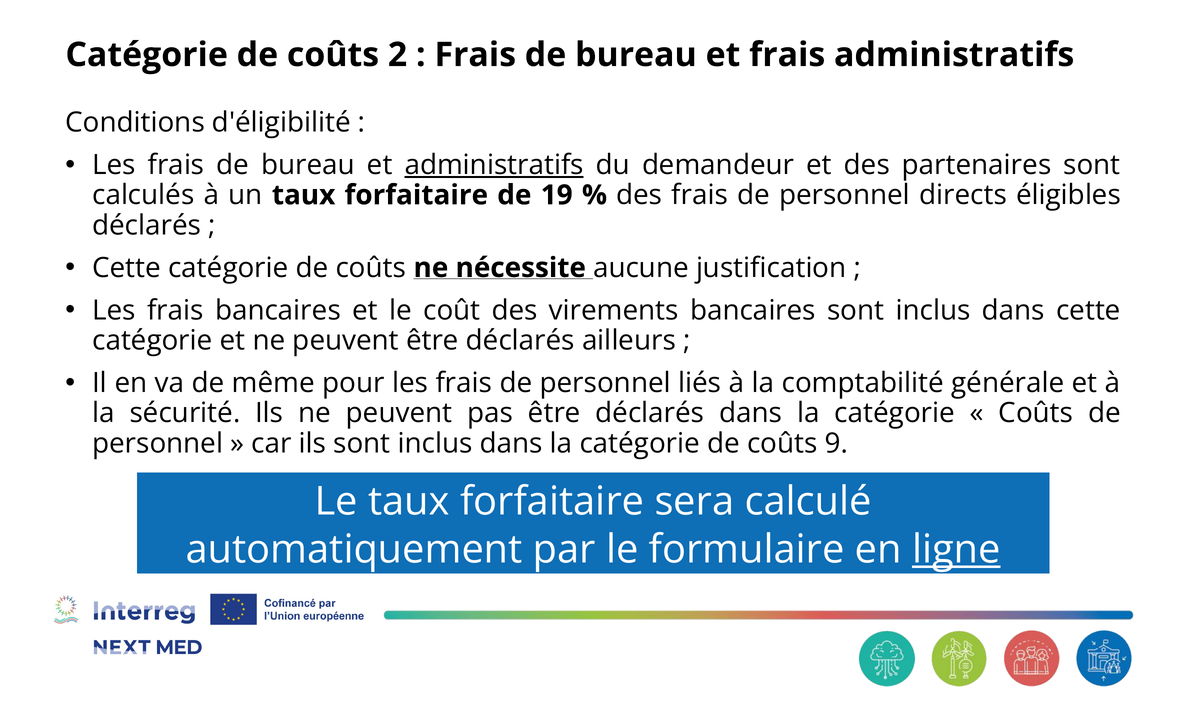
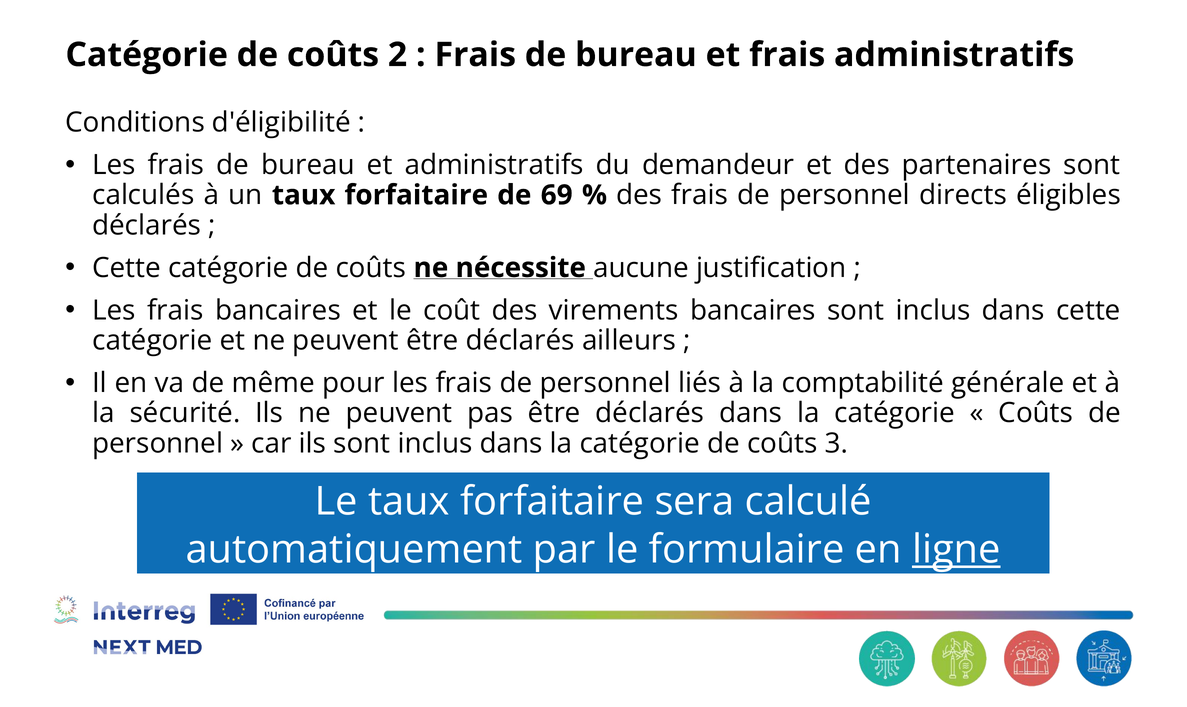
administratifs at (494, 165) underline: present -> none
19: 19 -> 69
9: 9 -> 3
